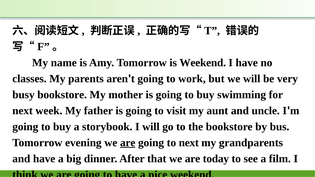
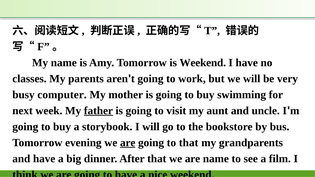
busy bookstore: bookstore -> computer
father underline: none -> present
to next: next -> that
are today: today -> name
